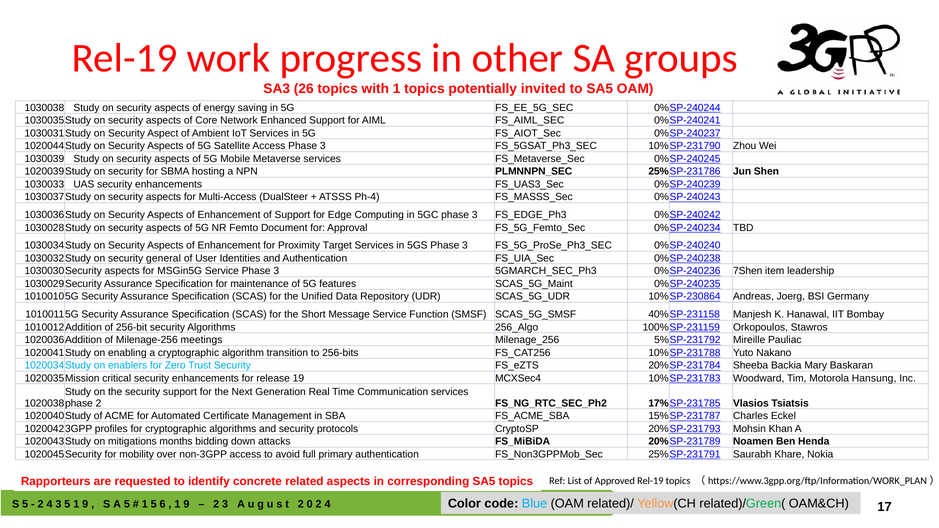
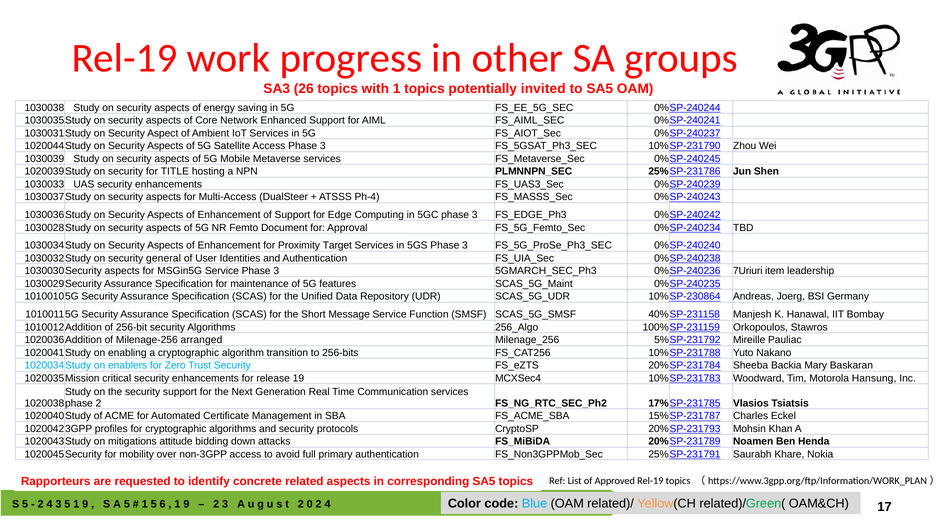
SBMA: SBMA -> TITLE
7Shen: 7Shen -> 7Uriuri
meetings: meetings -> arranged
months: months -> attitude
